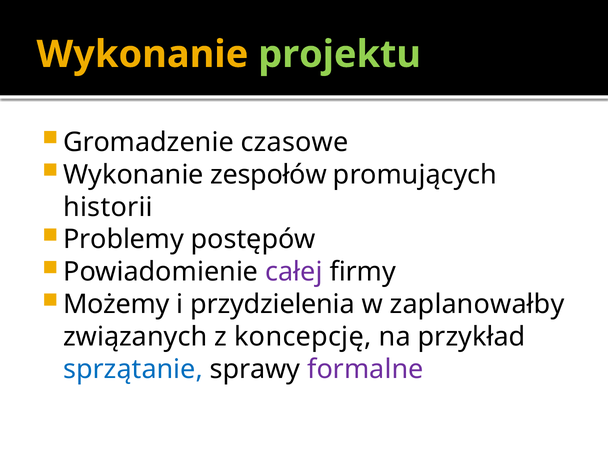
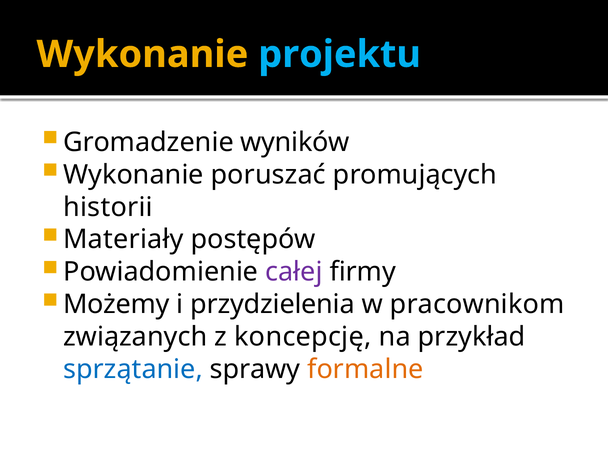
projektu colour: light green -> light blue
czasowe: czasowe -> wyników
zespołów: zespołów -> poruszać
Problemy: Problemy -> Materiały
zaplanowałby: zaplanowałby -> pracownikom
formalne colour: purple -> orange
